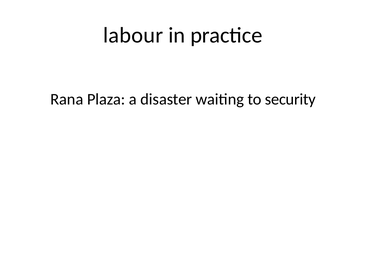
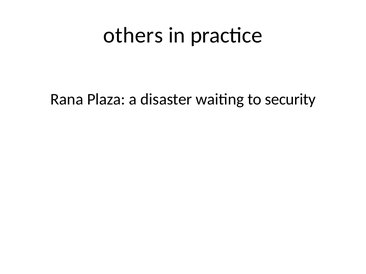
labour: labour -> others
